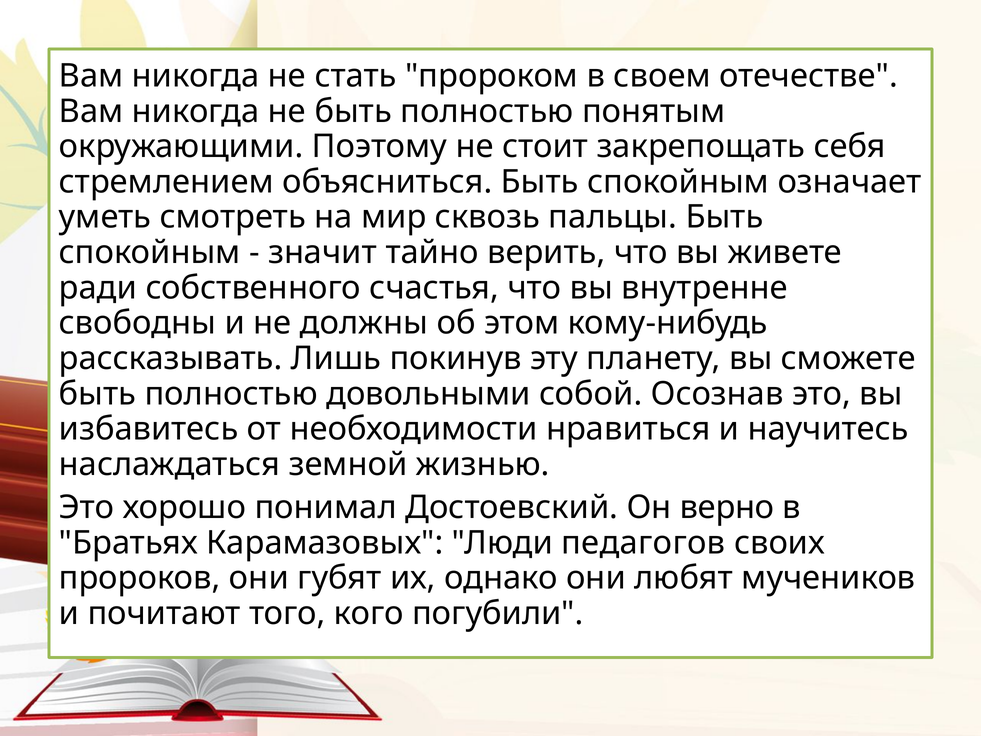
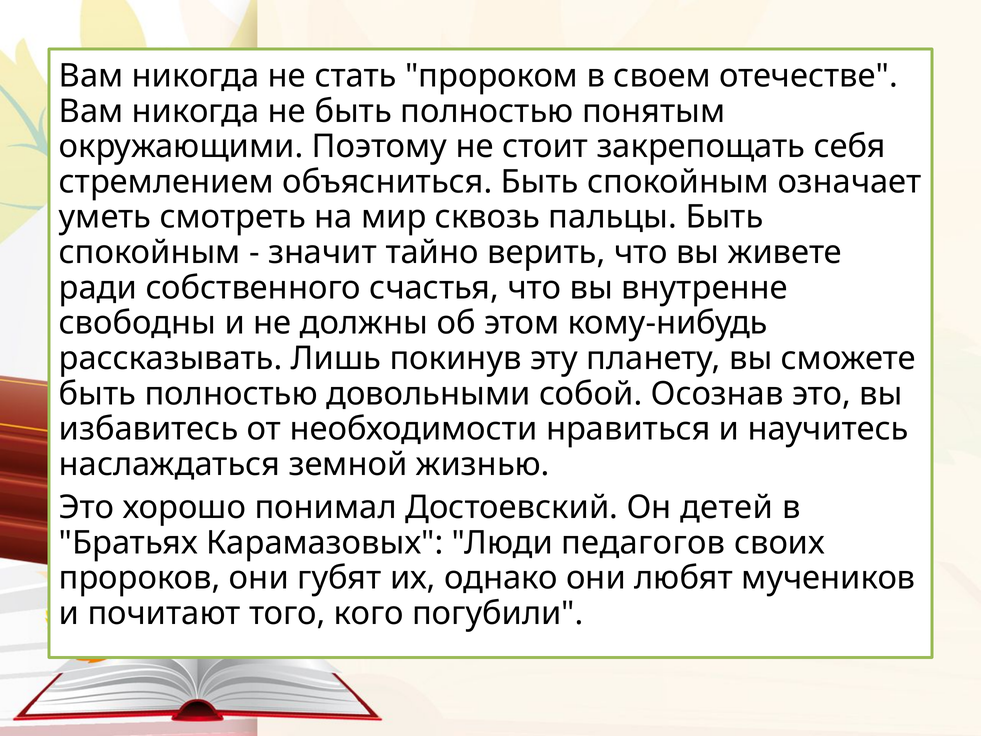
верно: верно -> детей
